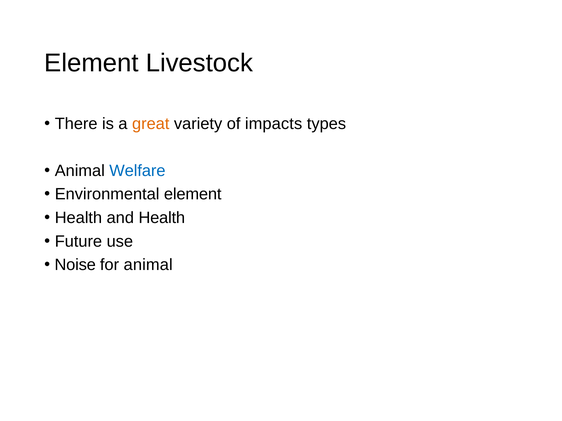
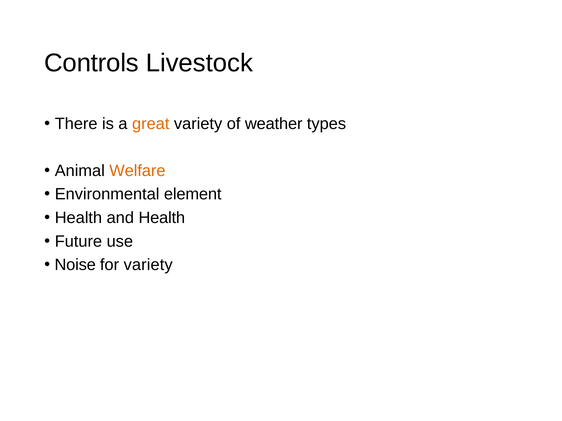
Element at (91, 63): Element -> Controls
impacts: impacts -> weather
Welfare colour: blue -> orange
for animal: animal -> variety
